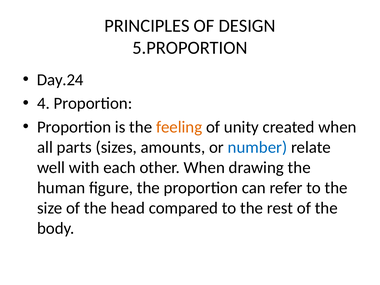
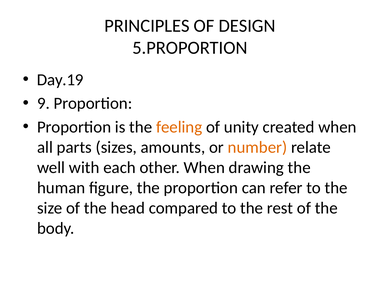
Day.24: Day.24 -> Day.19
4: 4 -> 9
number colour: blue -> orange
